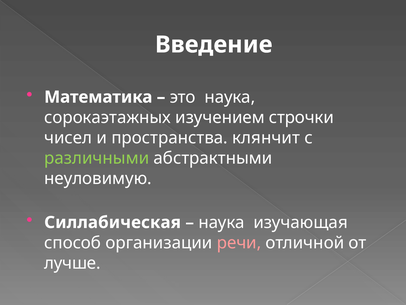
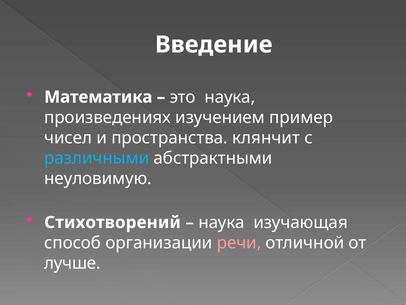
сорокаэтажных: сорокаэтажных -> произведениях
строчки: строчки -> пример
различными colour: light green -> light blue
Силлабическая: Силлабическая -> Стихотворений
